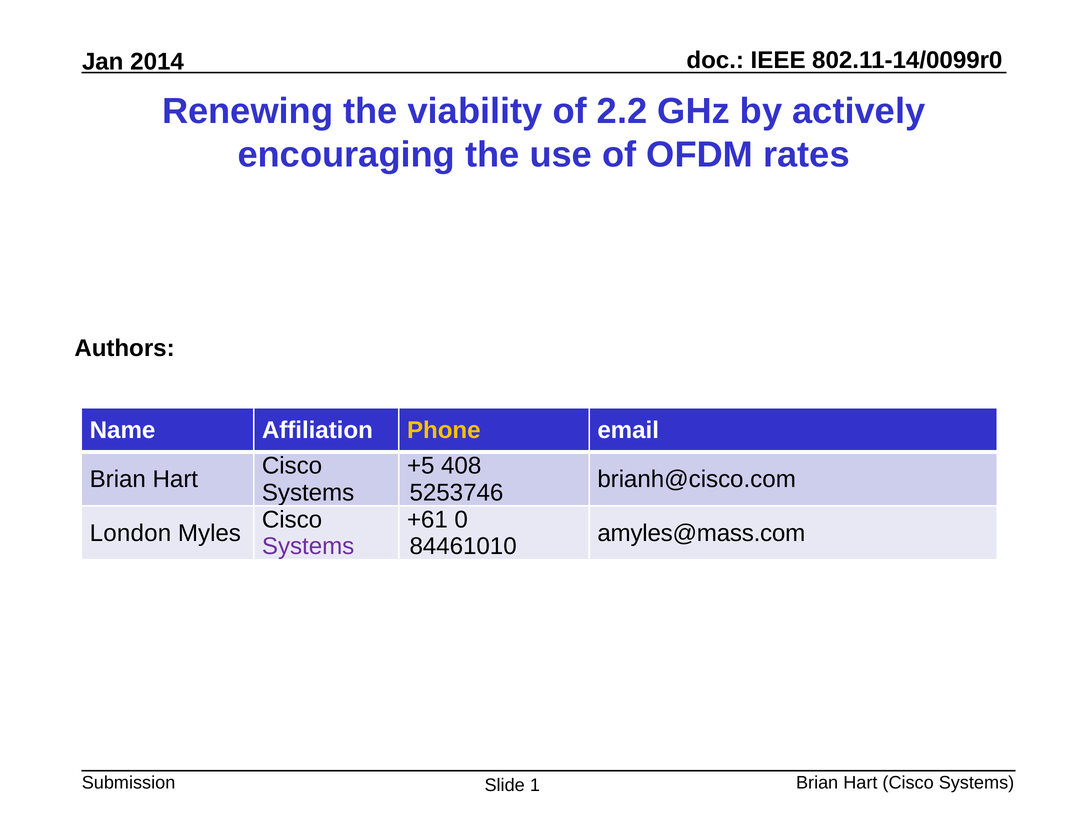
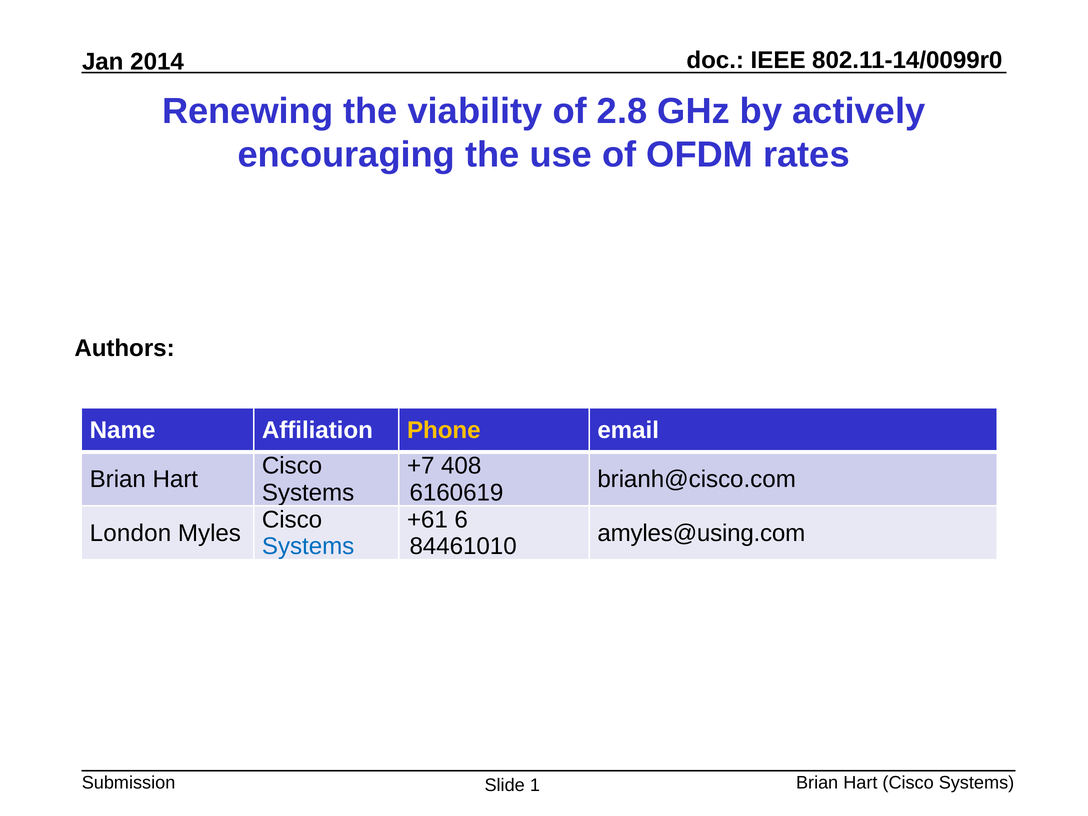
2.2: 2.2 -> 2.8
+5: +5 -> +7
5253746: 5253746 -> 6160619
0: 0 -> 6
amyles@mass.com: amyles@mass.com -> amyles@using.com
Systems at (308, 546) colour: purple -> blue
